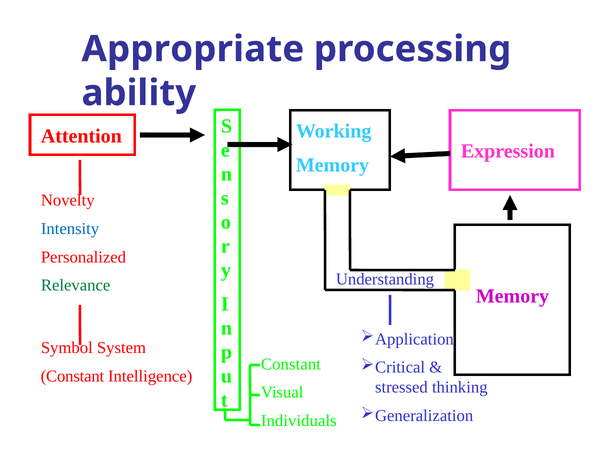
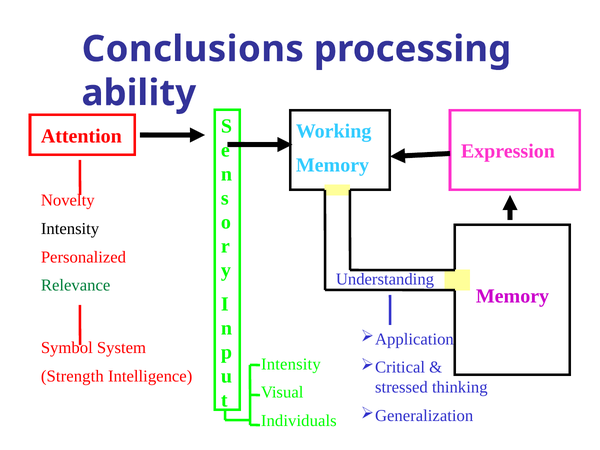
Appropriate: Appropriate -> Conclusions
Intensity at (70, 229) colour: blue -> black
Constant at (291, 364): Constant -> Intensity
Constant at (72, 376): Constant -> Strength
